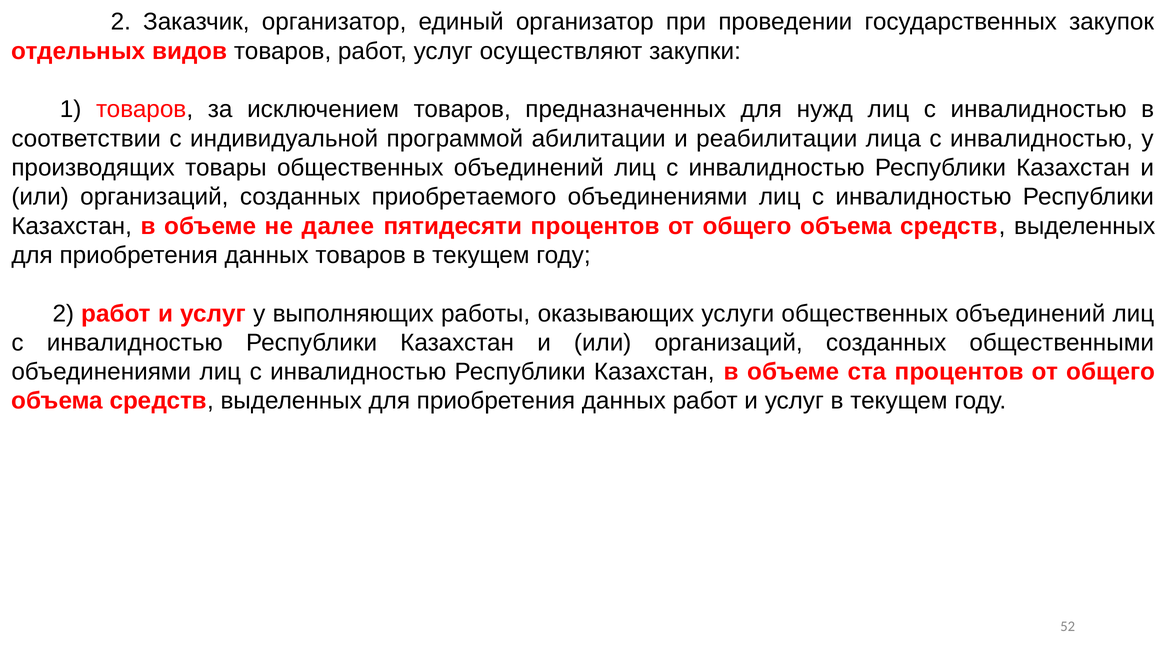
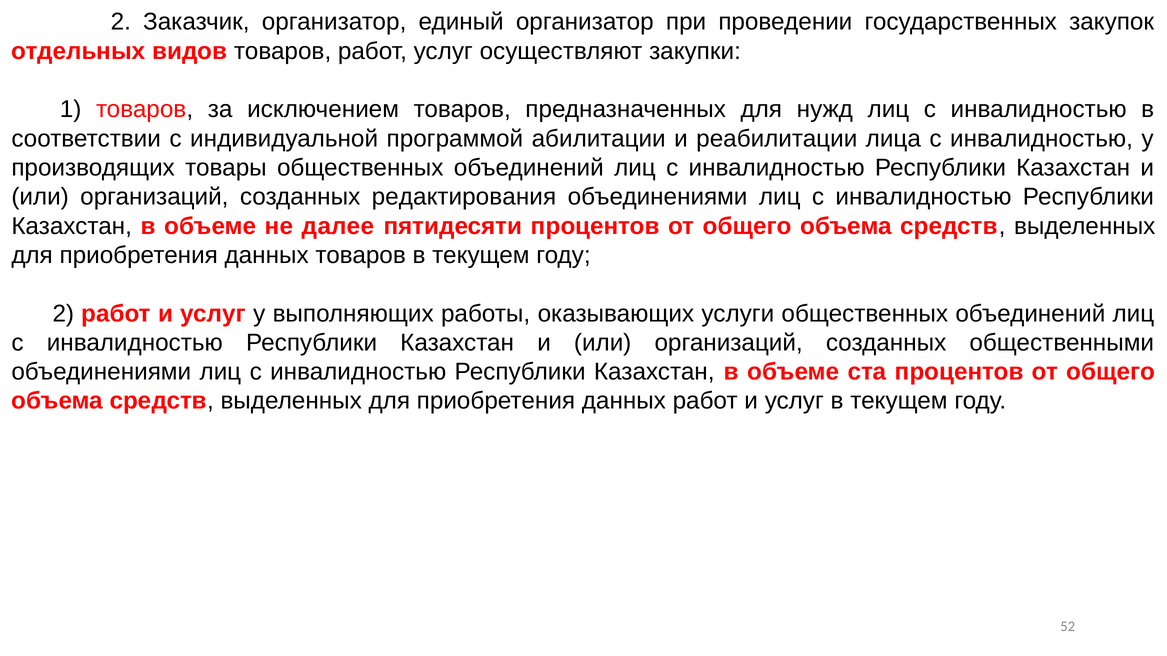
приобретаемого: приобретаемого -> редактирования
